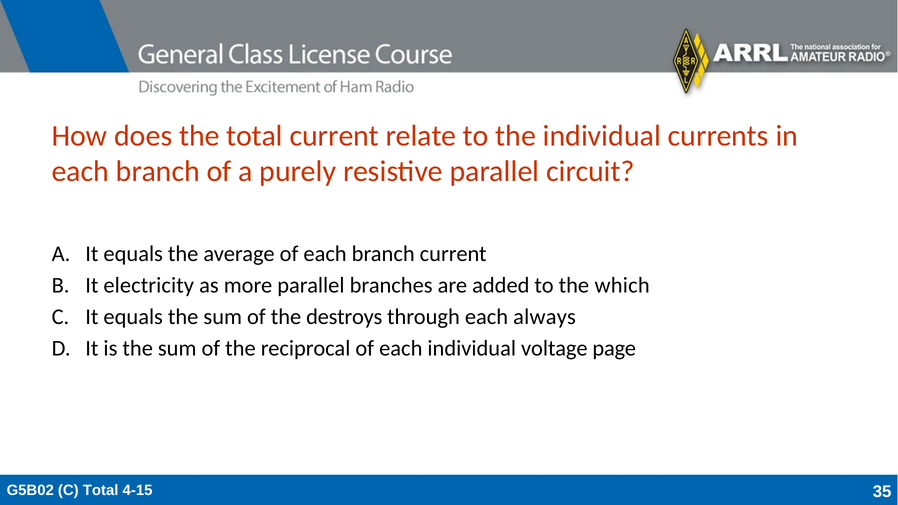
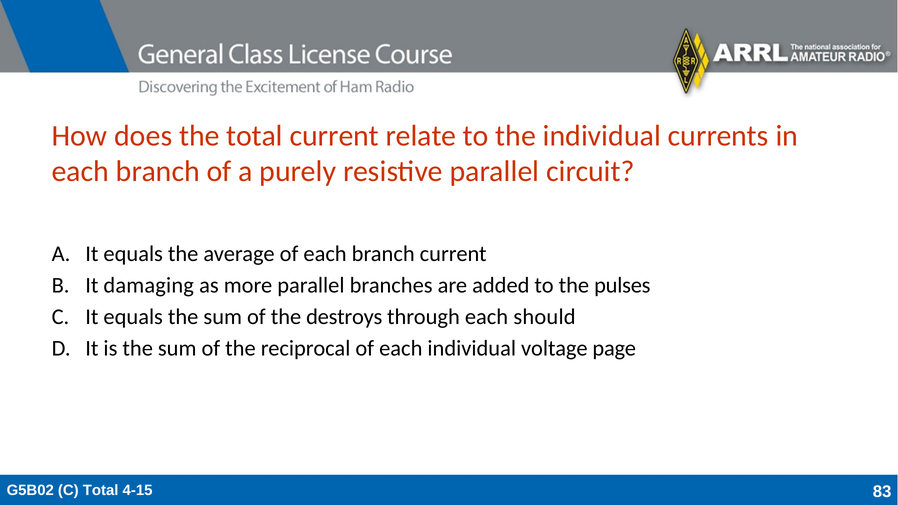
electricity: electricity -> damaging
which: which -> pulses
always: always -> should
35: 35 -> 83
